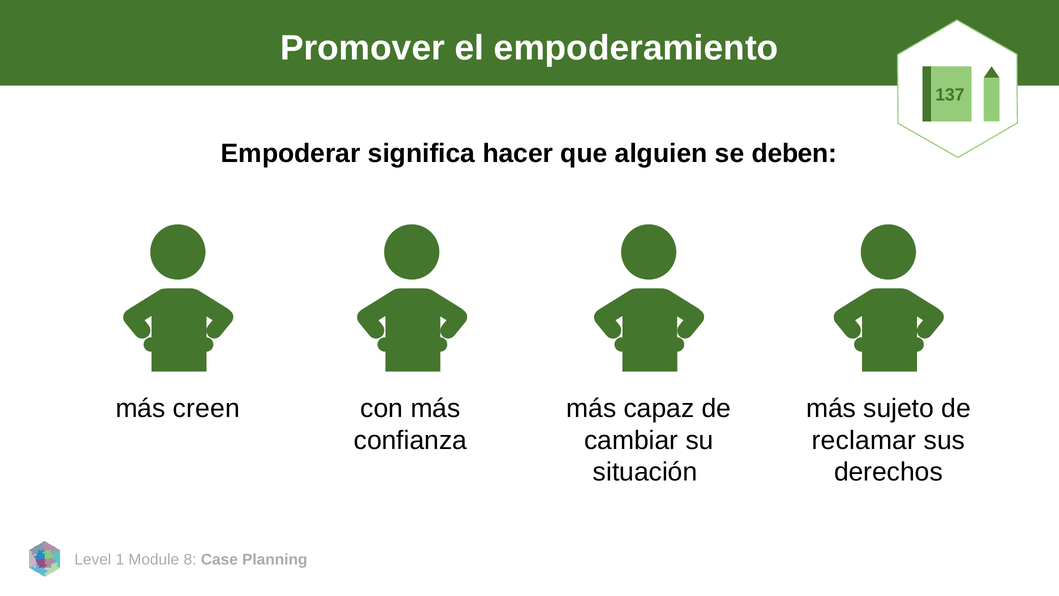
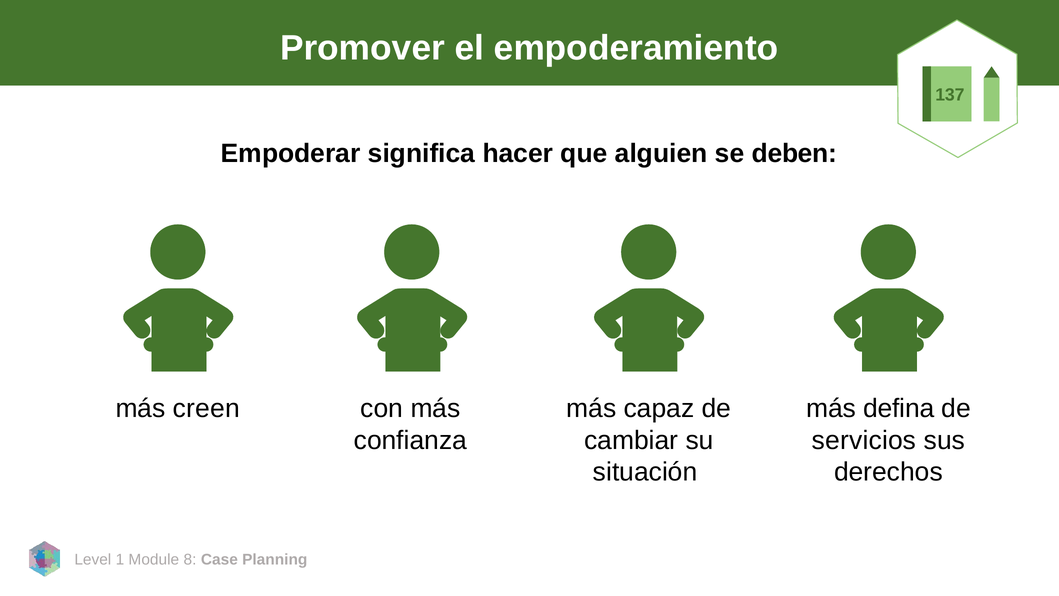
sujeto: sujeto -> defina
reclamar: reclamar -> servicios
